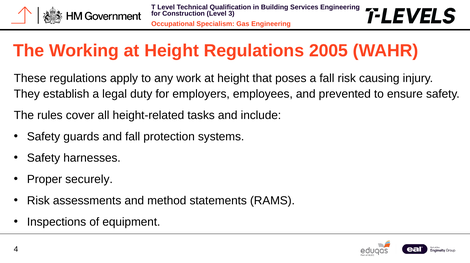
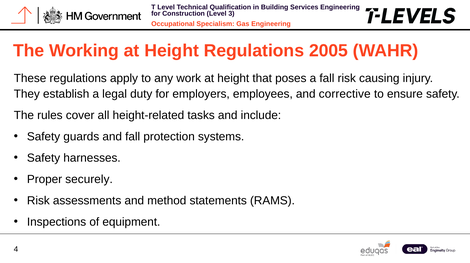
prevented: prevented -> corrective
